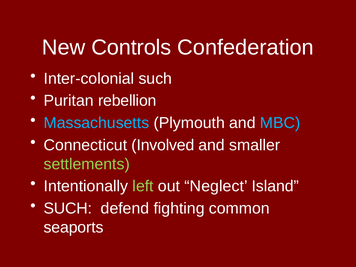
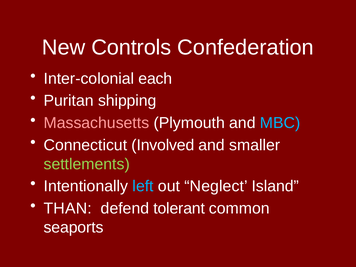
Inter-colonial such: such -> each
rebellion: rebellion -> shipping
Massachusetts colour: light blue -> pink
left colour: light green -> light blue
SUCH at (68, 208): SUCH -> THAN
fighting: fighting -> tolerant
